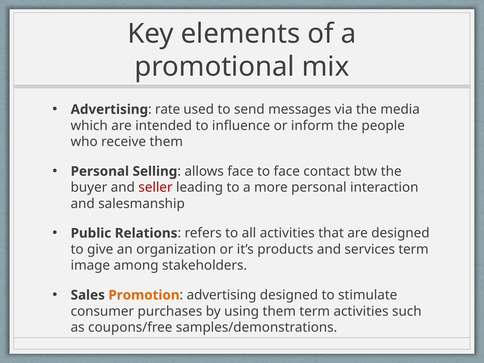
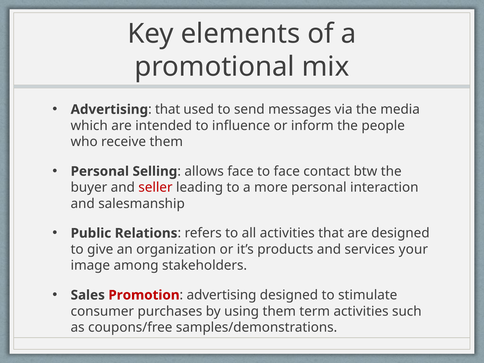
rate at (168, 109): rate -> that
services term: term -> your
Promotion colour: orange -> red
